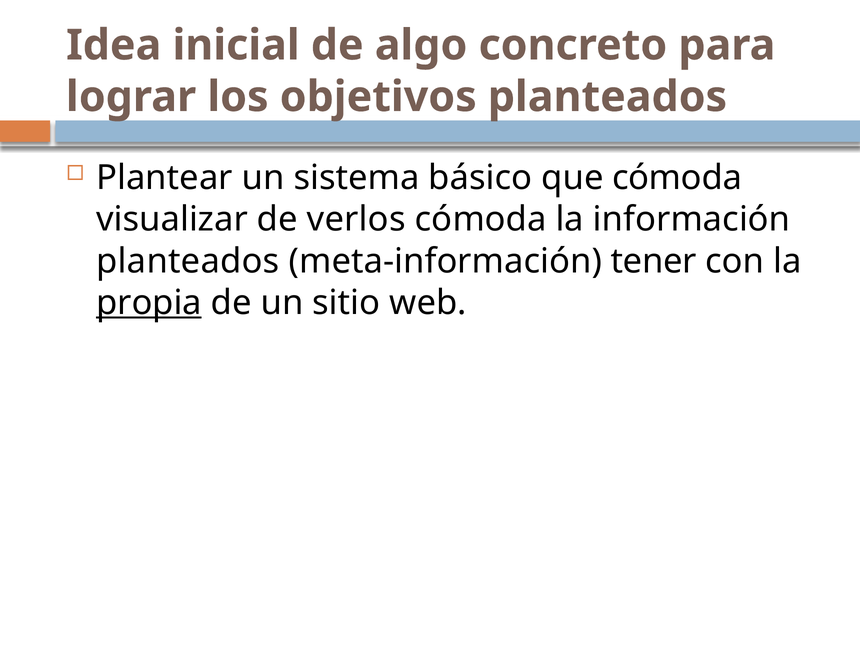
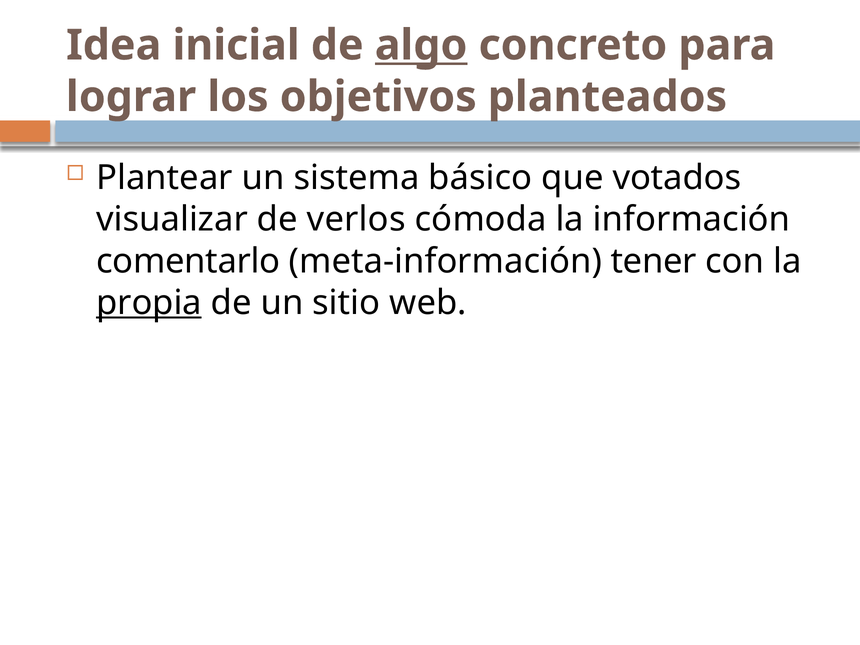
algo underline: none -> present
que cómoda: cómoda -> votados
planteados at (188, 261): planteados -> comentarlo
